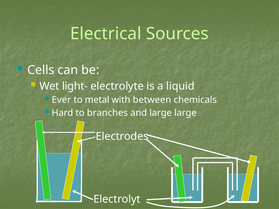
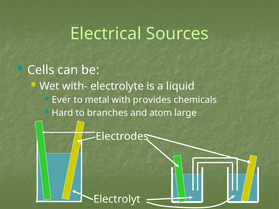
light-: light- -> with-
between: between -> provides
and large: large -> atom
